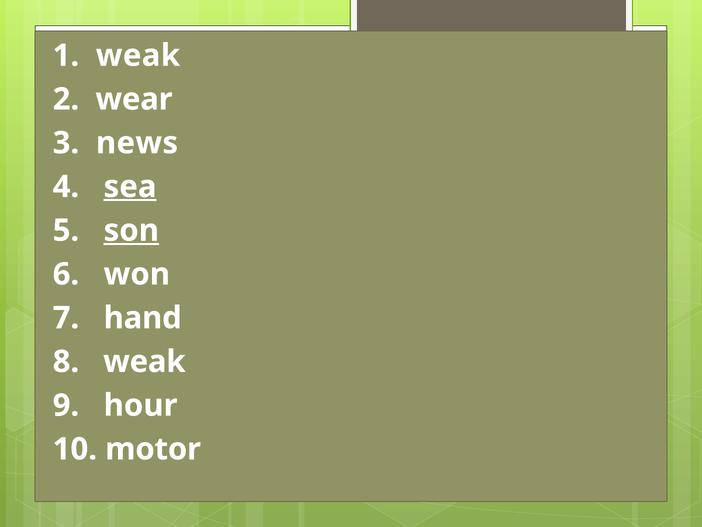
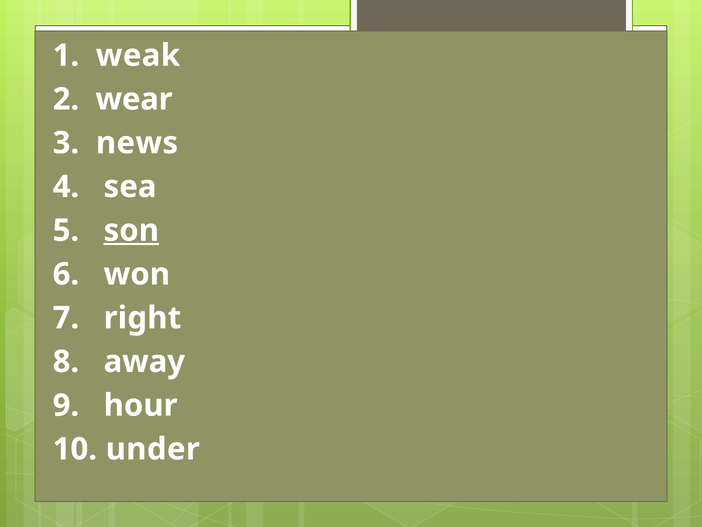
sea underline: present -> none
hand: hand -> right
8 weak: weak -> away
motor: motor -> under
